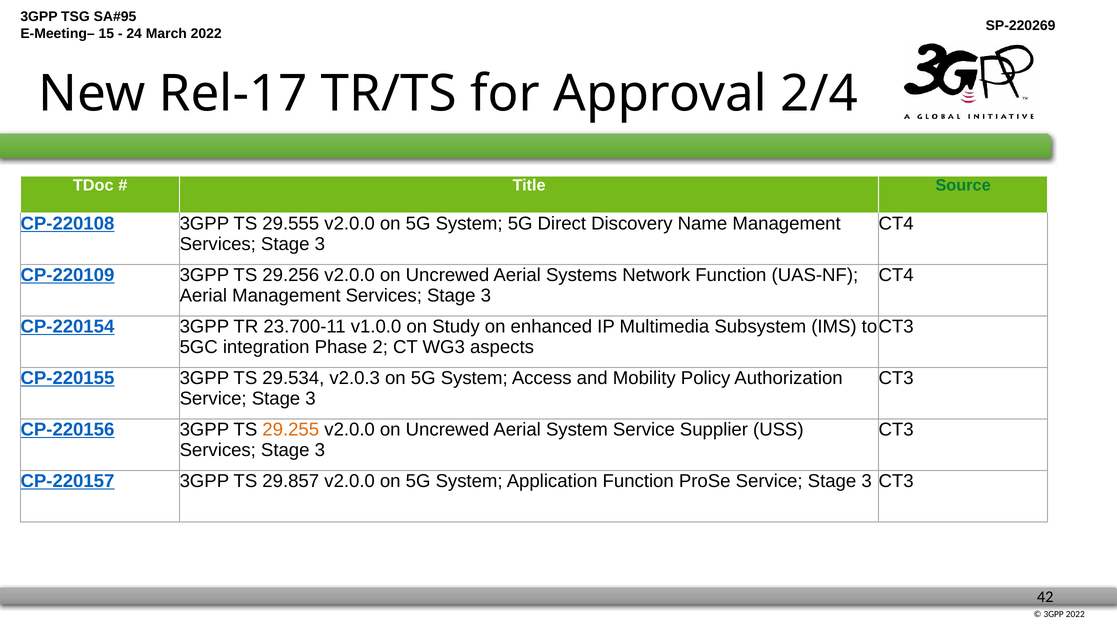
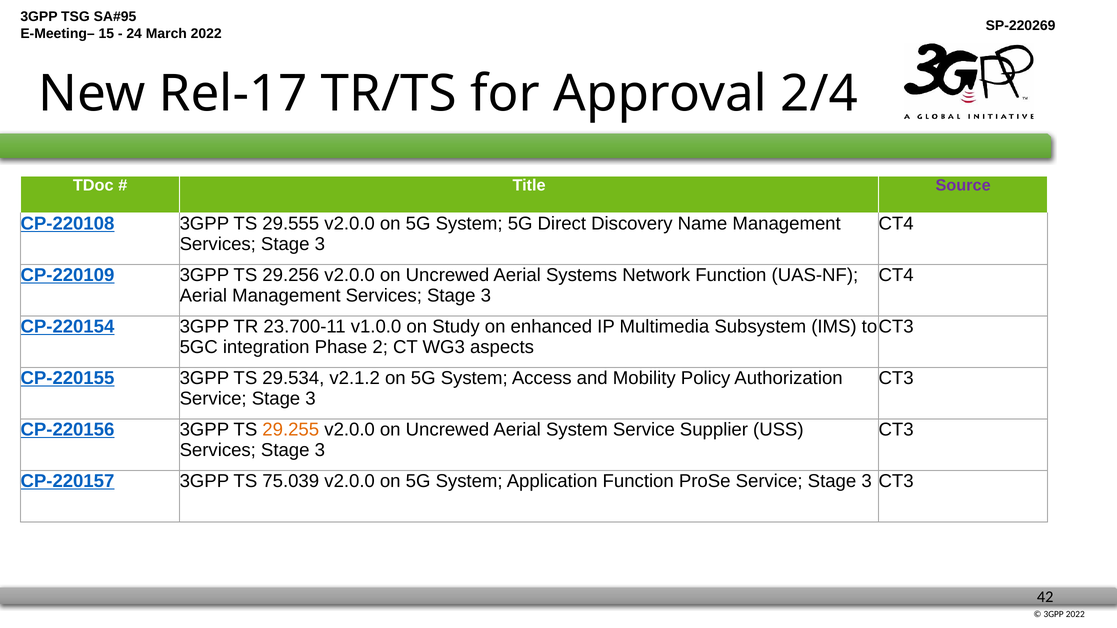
Source colour: green -> purple
v2.0.3: v2.0.3 -> v2.1.2
29.857: 29.857 -> 75.039
